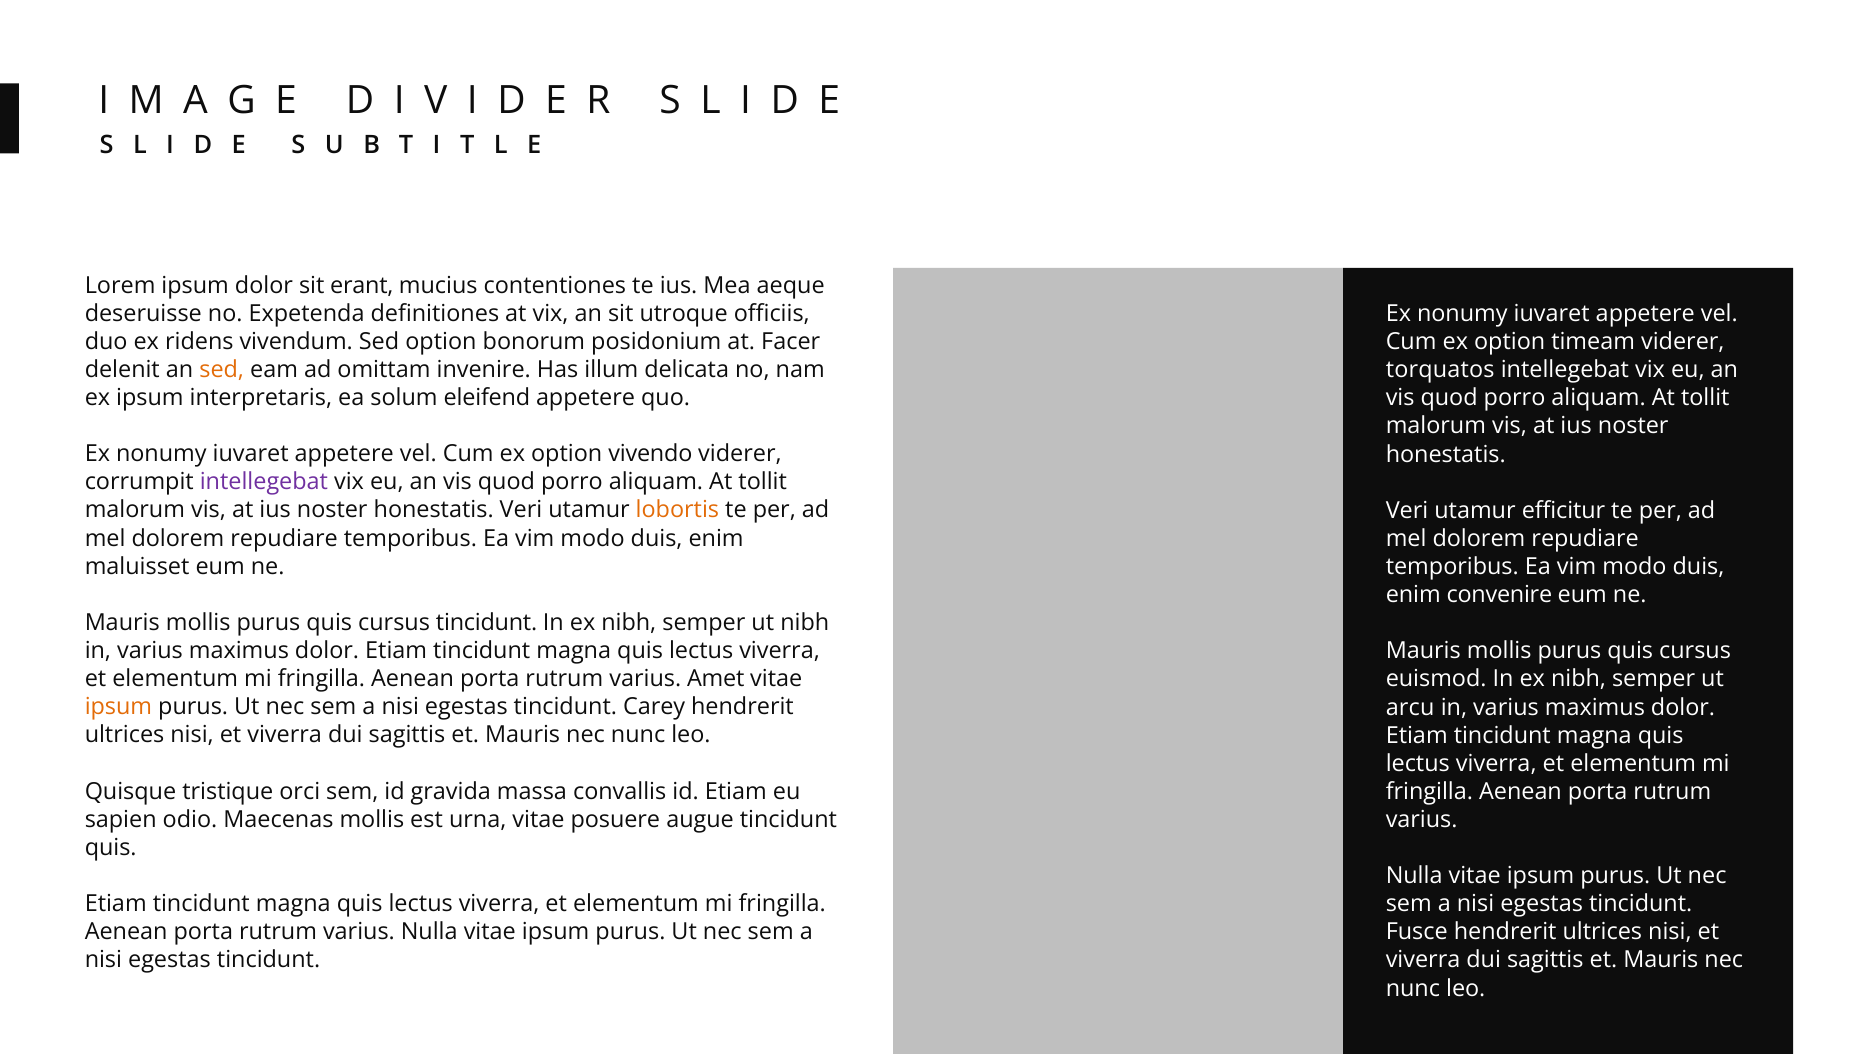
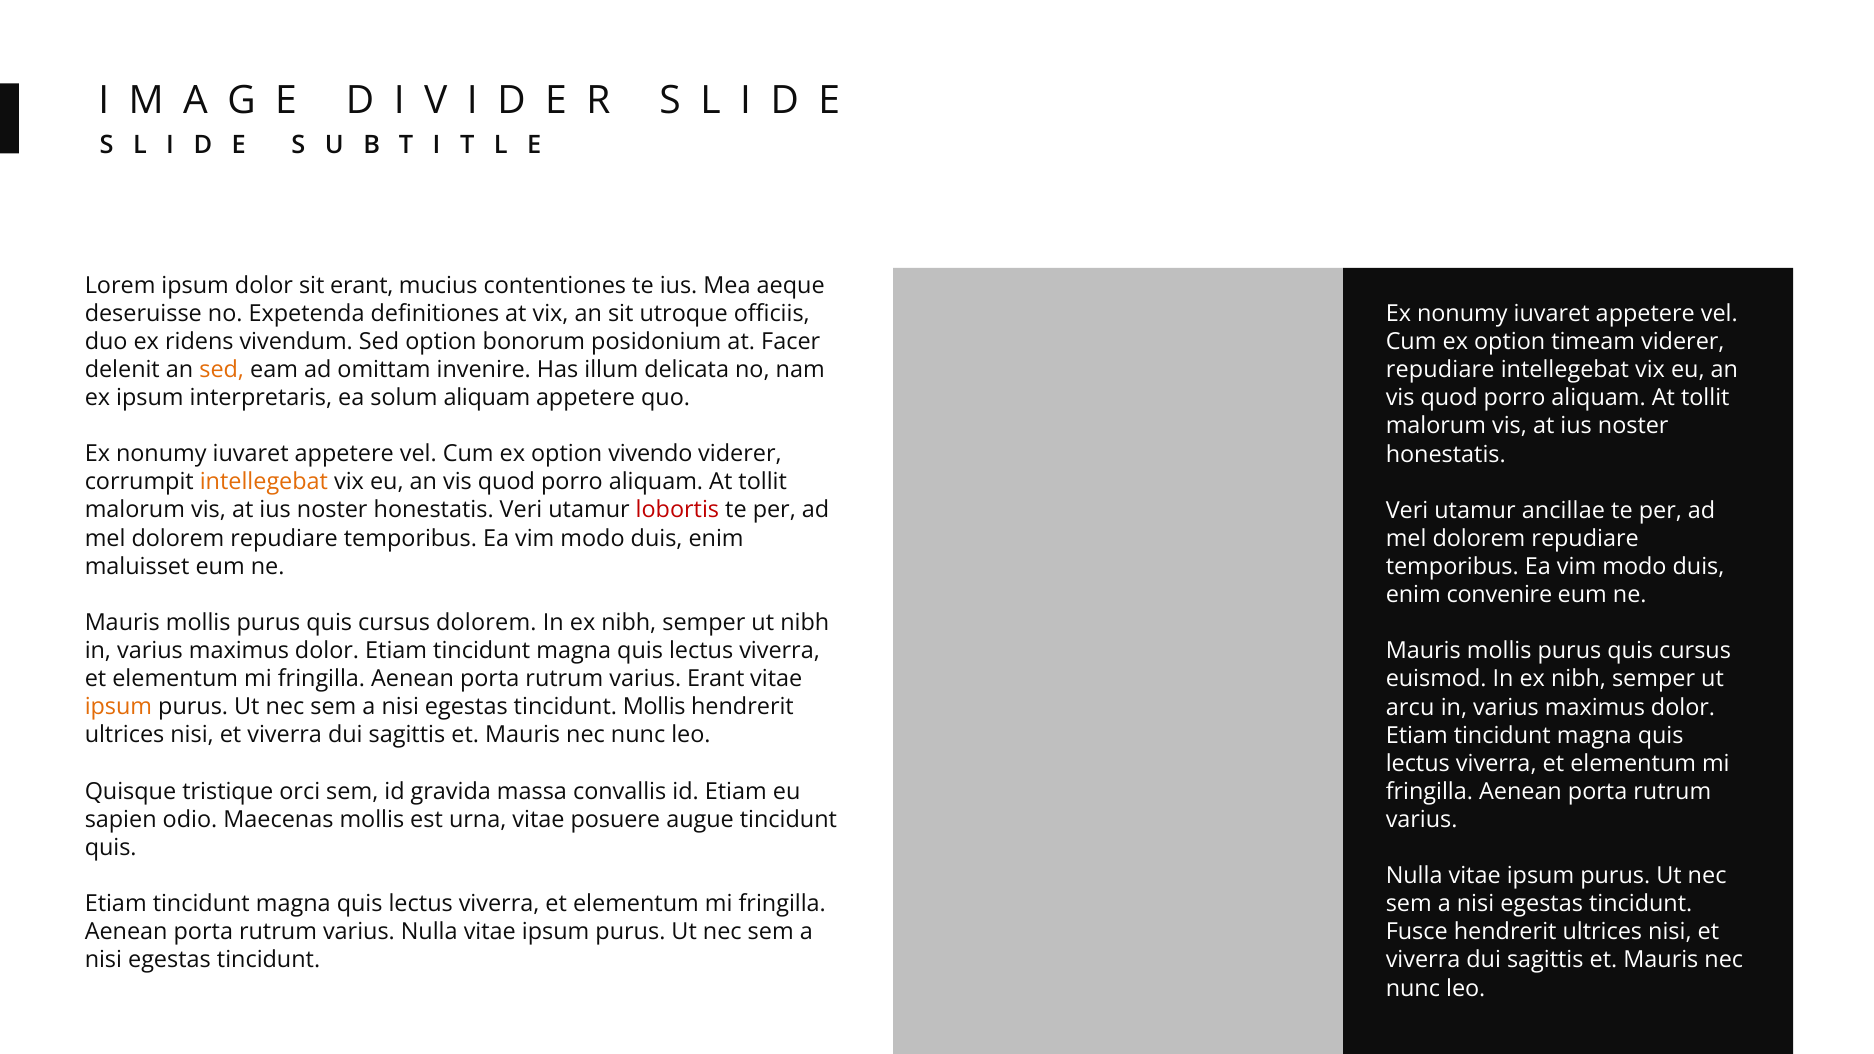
torquatos at (1440, 370): torquatos -> repudiare
solum eleifend: eleifend -> aliquam
intellegebat at (264, 482) colour: purple -> orange
lobortis colour: orange -> red
efficitur: efficitur -> ancillae
cursus tincidunt: tincidunt -> dolorem
varius Amet: Amet -> Erant
tincidunt Carey: Carey -> Mollis
